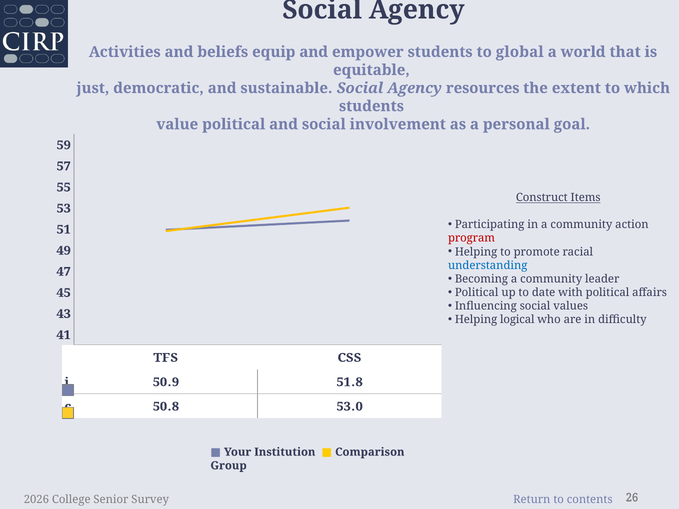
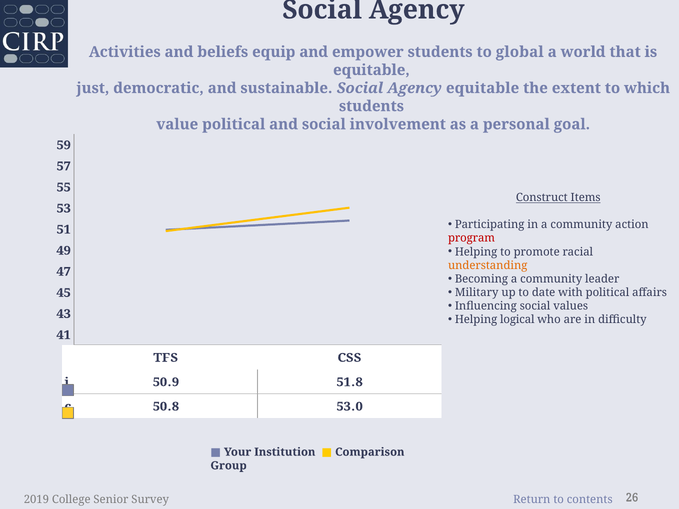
Agency resources: resources -> equitable
understanding colour: blue -> orange
Political at (477, 293): Political -> Military
2026: 2026 -> 2019
